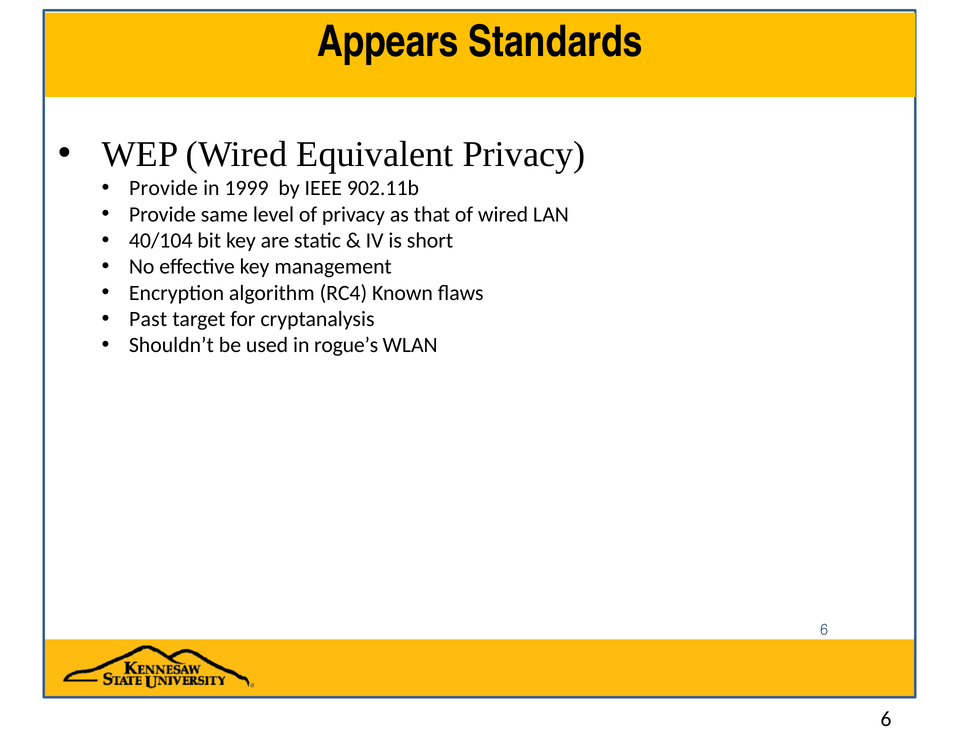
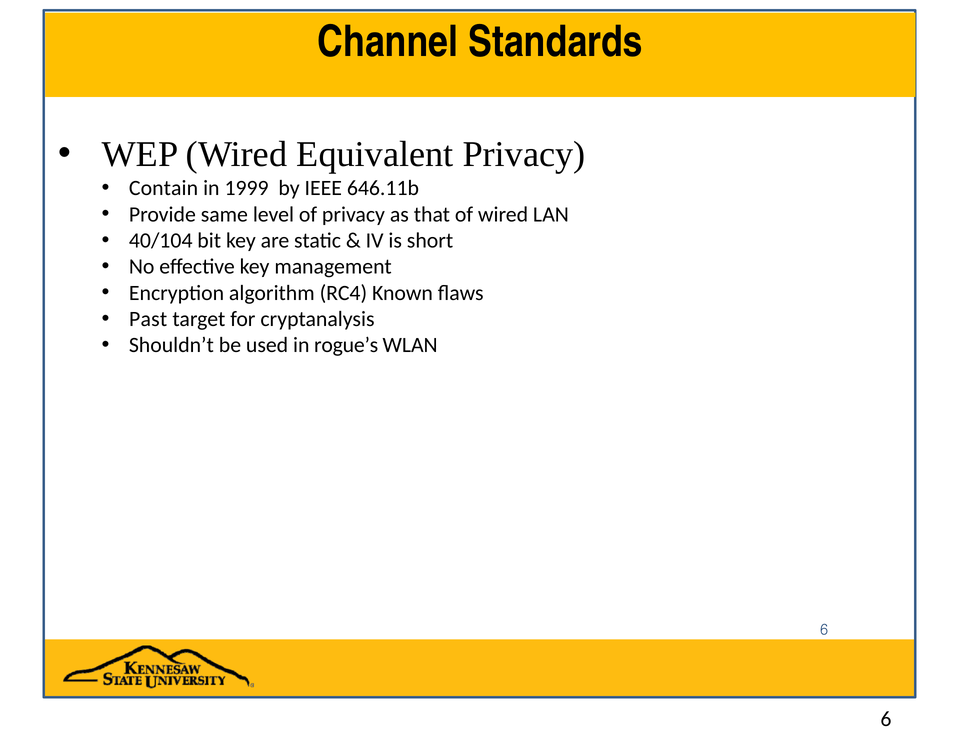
Appears: Appears -> Channel
Provide at (163, 188): Provide -> Contain
902.11b: 902.11b -> 646.11b
